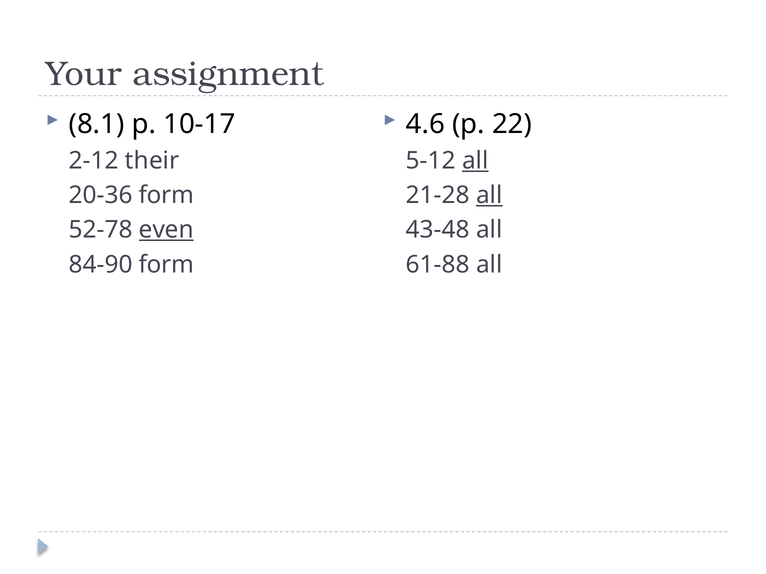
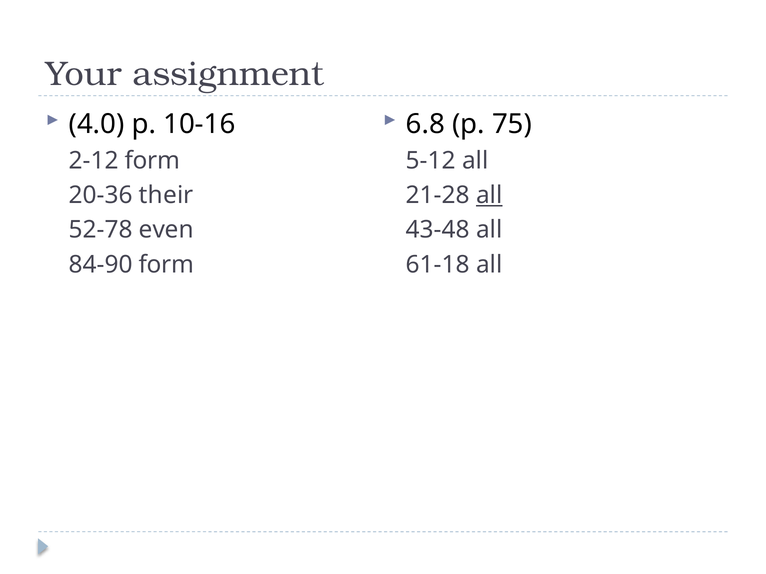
8.1: 8.1 -> 4.0
10-17: 10-17 -> 10-16
4.6: 4.6 -> 6.8
22: 22 -> 75
2-12 their: their -> form
all at (475, 161) underline: present -> none
20-36 form: form -> their
even underline: present -> none
61-88: 61-88 -> 61-18
